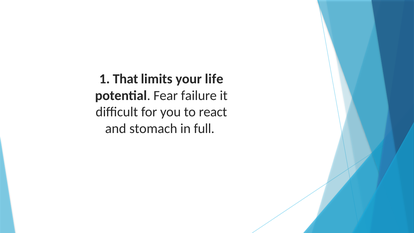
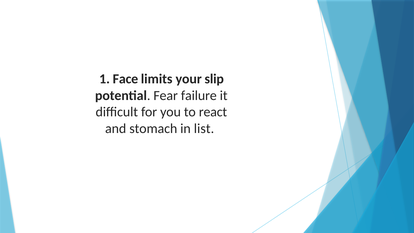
That: That -> Face
life: life -> slip
full: full -> list
